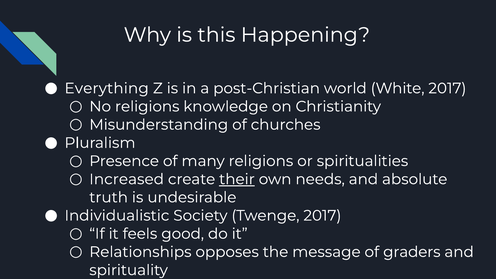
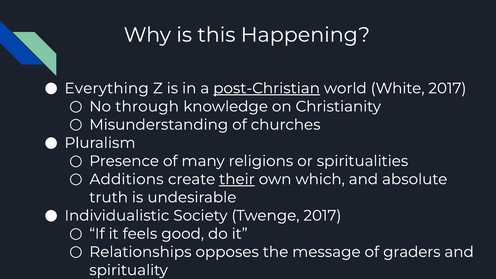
post-Christian underline: none -> present
No religions: religions -> through
Increased: Increased -> Additions
needs: needs -> which
